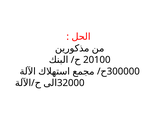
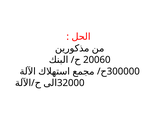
20100: 20100 -> 20060
